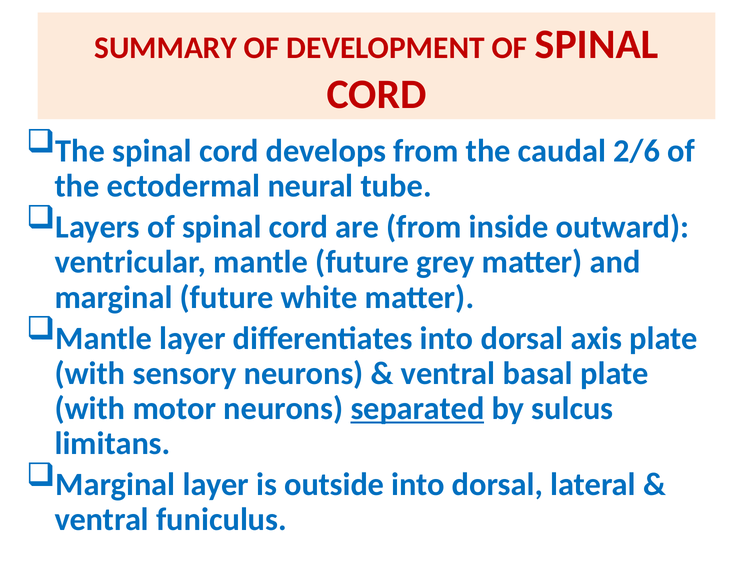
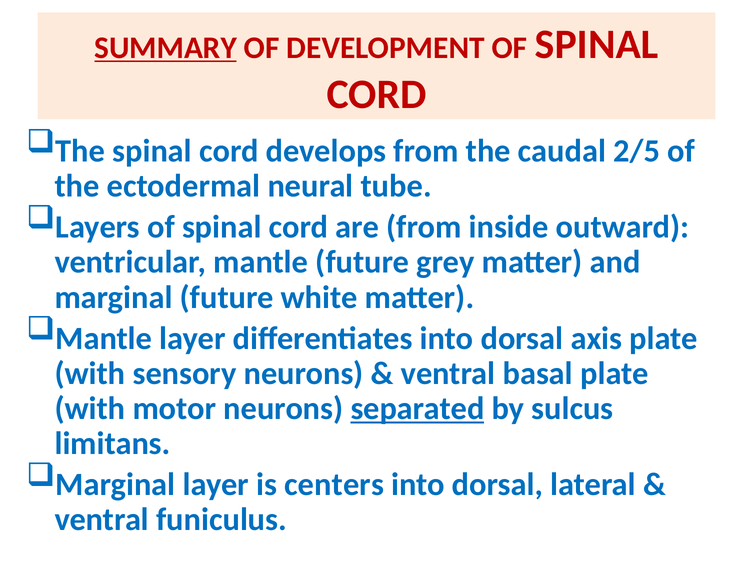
SUMMARY underline: none -> present
2/6: 2/6 -> 2/5
outside: outside -> centers
